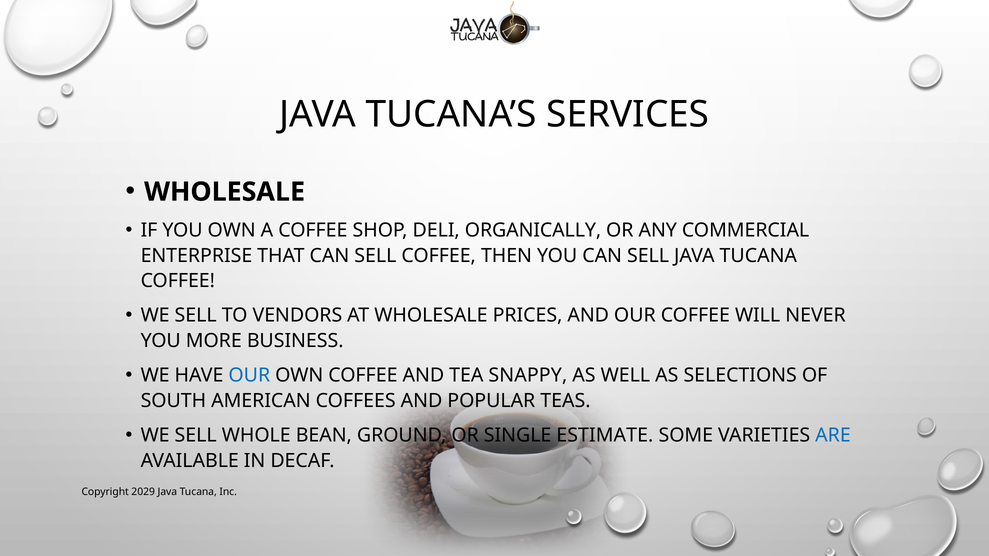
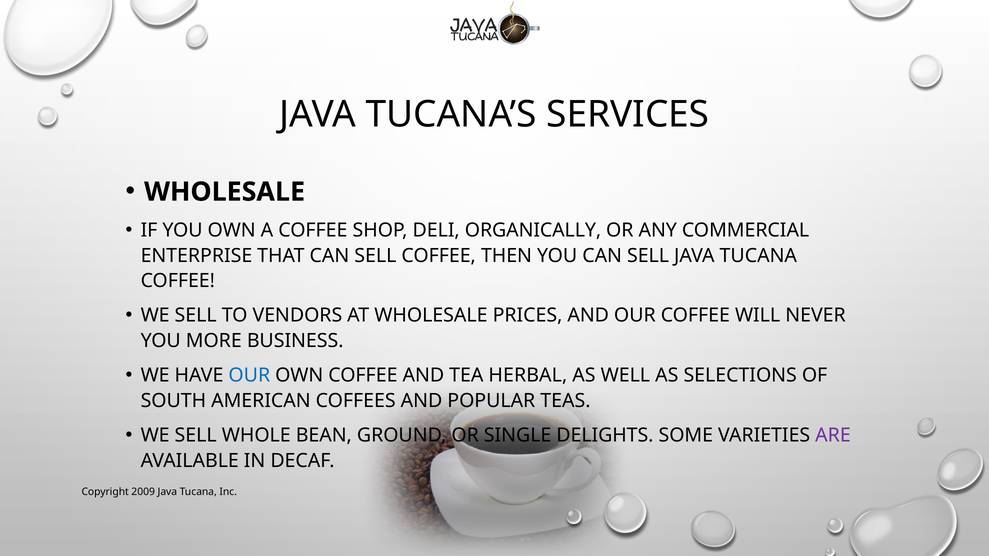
SNAPPY: SNAPPY -> HERBAL
ESTIMATE: ESTIMATE -> DELIGHTS
ARE colour: blue -> purple
2029: 2029 -> 2009
